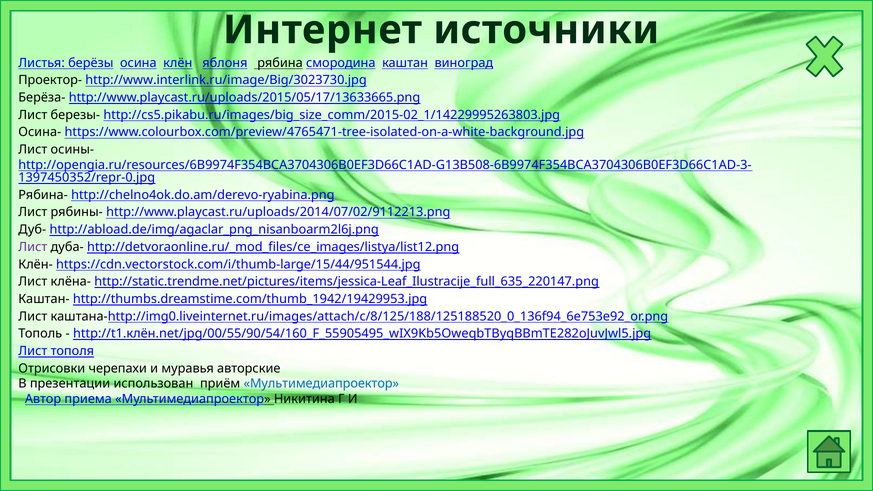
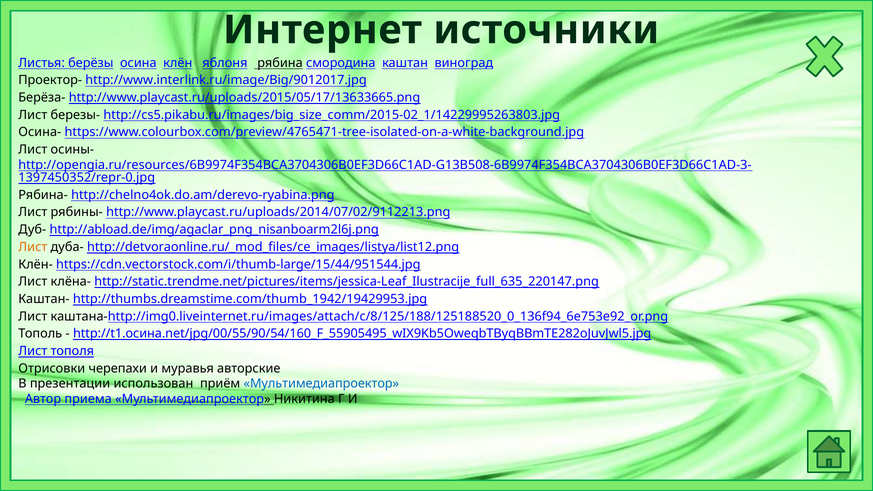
http://www.interlink.ru/image/Big/3023730.jpg: http://www.interlink.ru/image/Big/3023730.jpg -> http://www.interlink.ru/image/Big/9012017.jpg
Лист at (33, 247) colour: purple -> orange
http://t1.клён.net/jpg/00/55/90/54/160_F_55905495_wIX9Kb5OweqbTByqBBmTE282oJuvJwl5.jpg: http://t1.клён.net/jpg/00/55/90/54/160_F_55905495_wIX9Kb5OweqbTByqBBmTE282oJuvJwl5.jpg -> http://t1.осина.net/jpg/00/55/90/54/160_F_55905495_wIX9Kb5OweqbTByqBBmTE282oJuvJwl5.jpg
